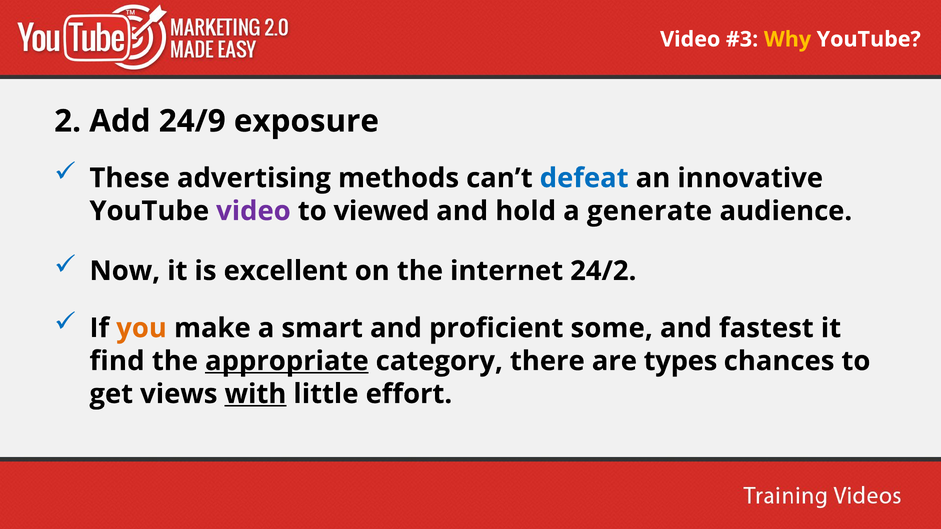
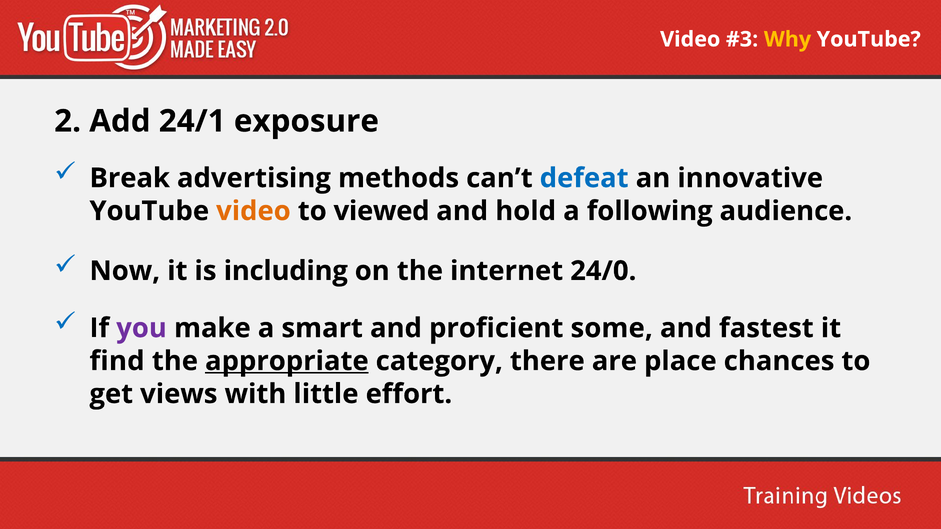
24/9: 24/9 -> 24/1
These: These -> Break
video at (253, 211) colour: purple -> orange
generate: generate -> following
excellent: excellent -> including
24/2: 24/2 -> 24/0
you colour: orange -> purple
types: types -> place
with underline: present -> none
